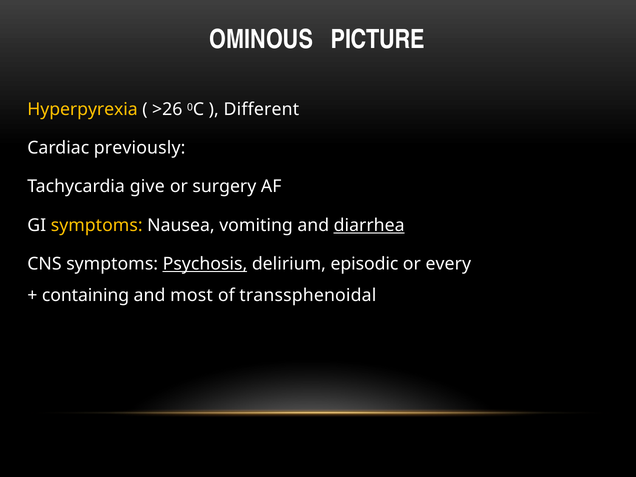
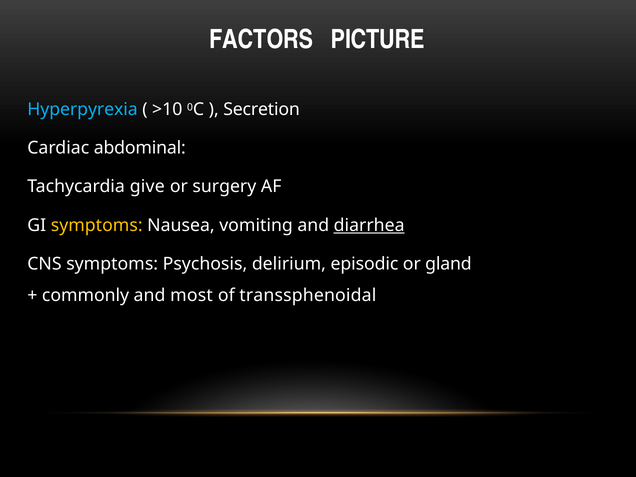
OMINOUS: OMINOUS -> FACTORS
Hyperpyrexia colour: yellow -> light blue
>26: >26 -> >10
Different: Different -> Secretion
previously: previously -> abdominal
Psychosis underline: present -> none
every: every -> gland
containing: containing -> commonly
